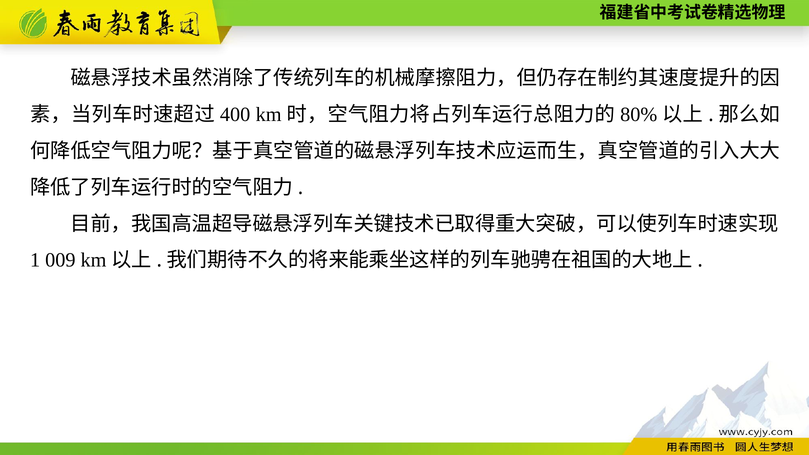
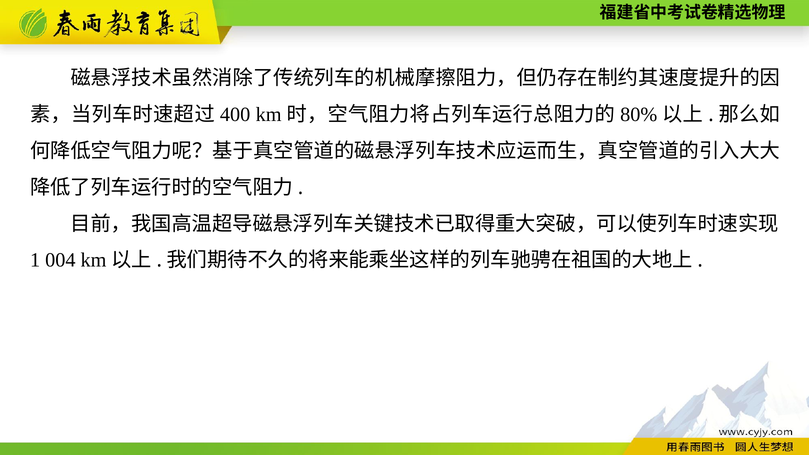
009: 009 -> 004
